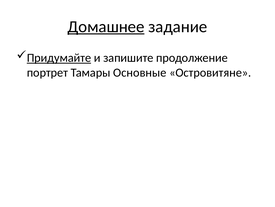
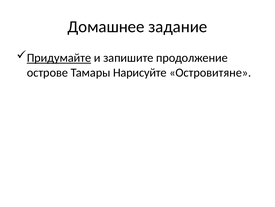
Домашнее underline: present -> none
портрет: портрет -> острове
Основные: Основные -> Нарисуйте
